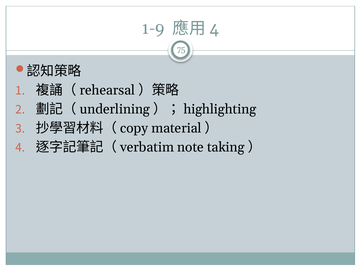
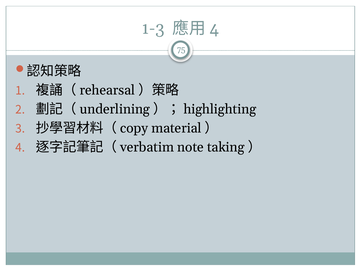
1-9: 1-9 -> 1-3
